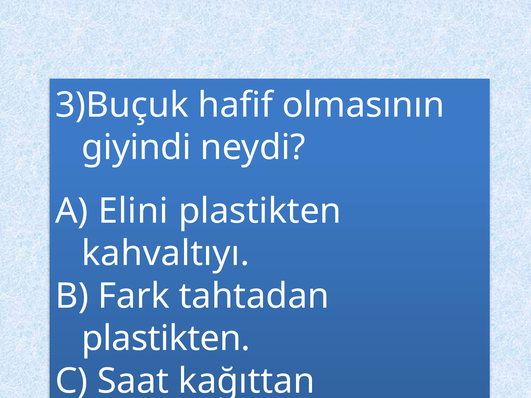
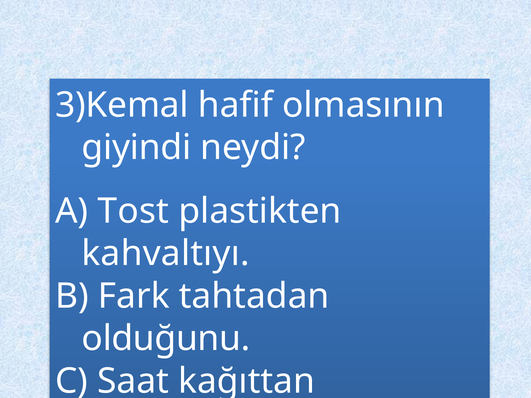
3)Buçuk: 3)Buçuk -> 3)Kemal
Elini: Elini -> Tost
plastikten at (166, 339): plastikten -> olduğunu
